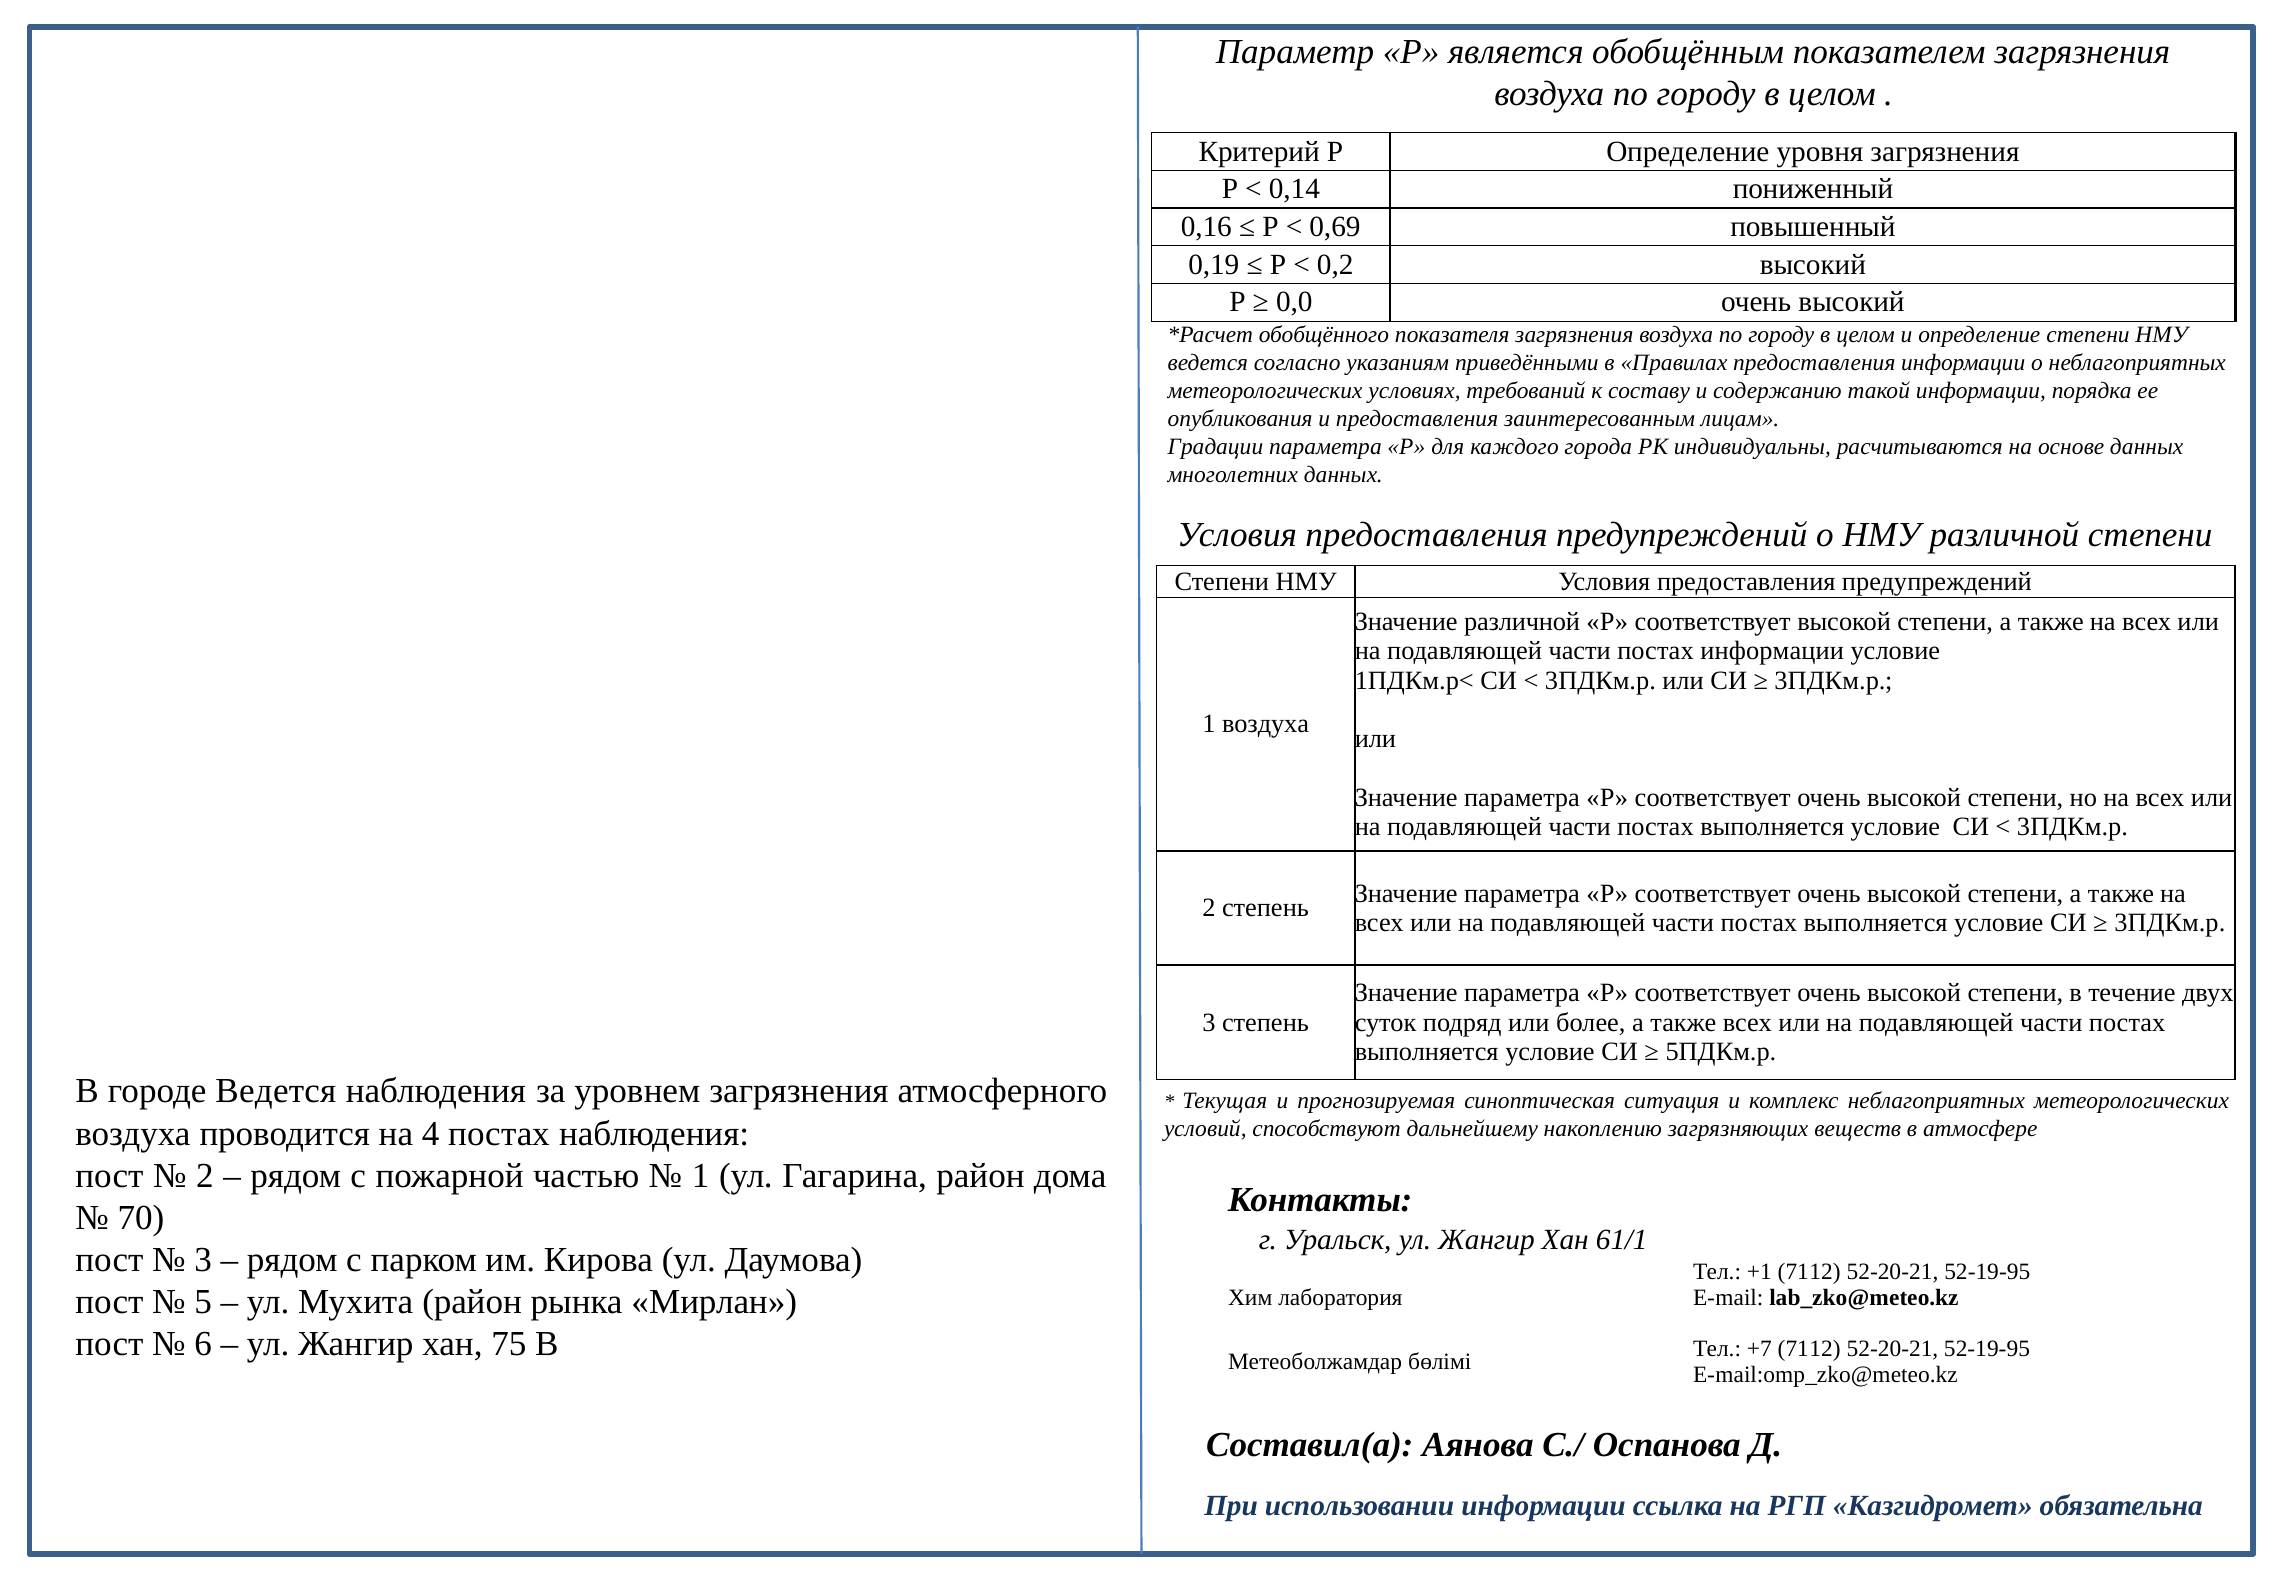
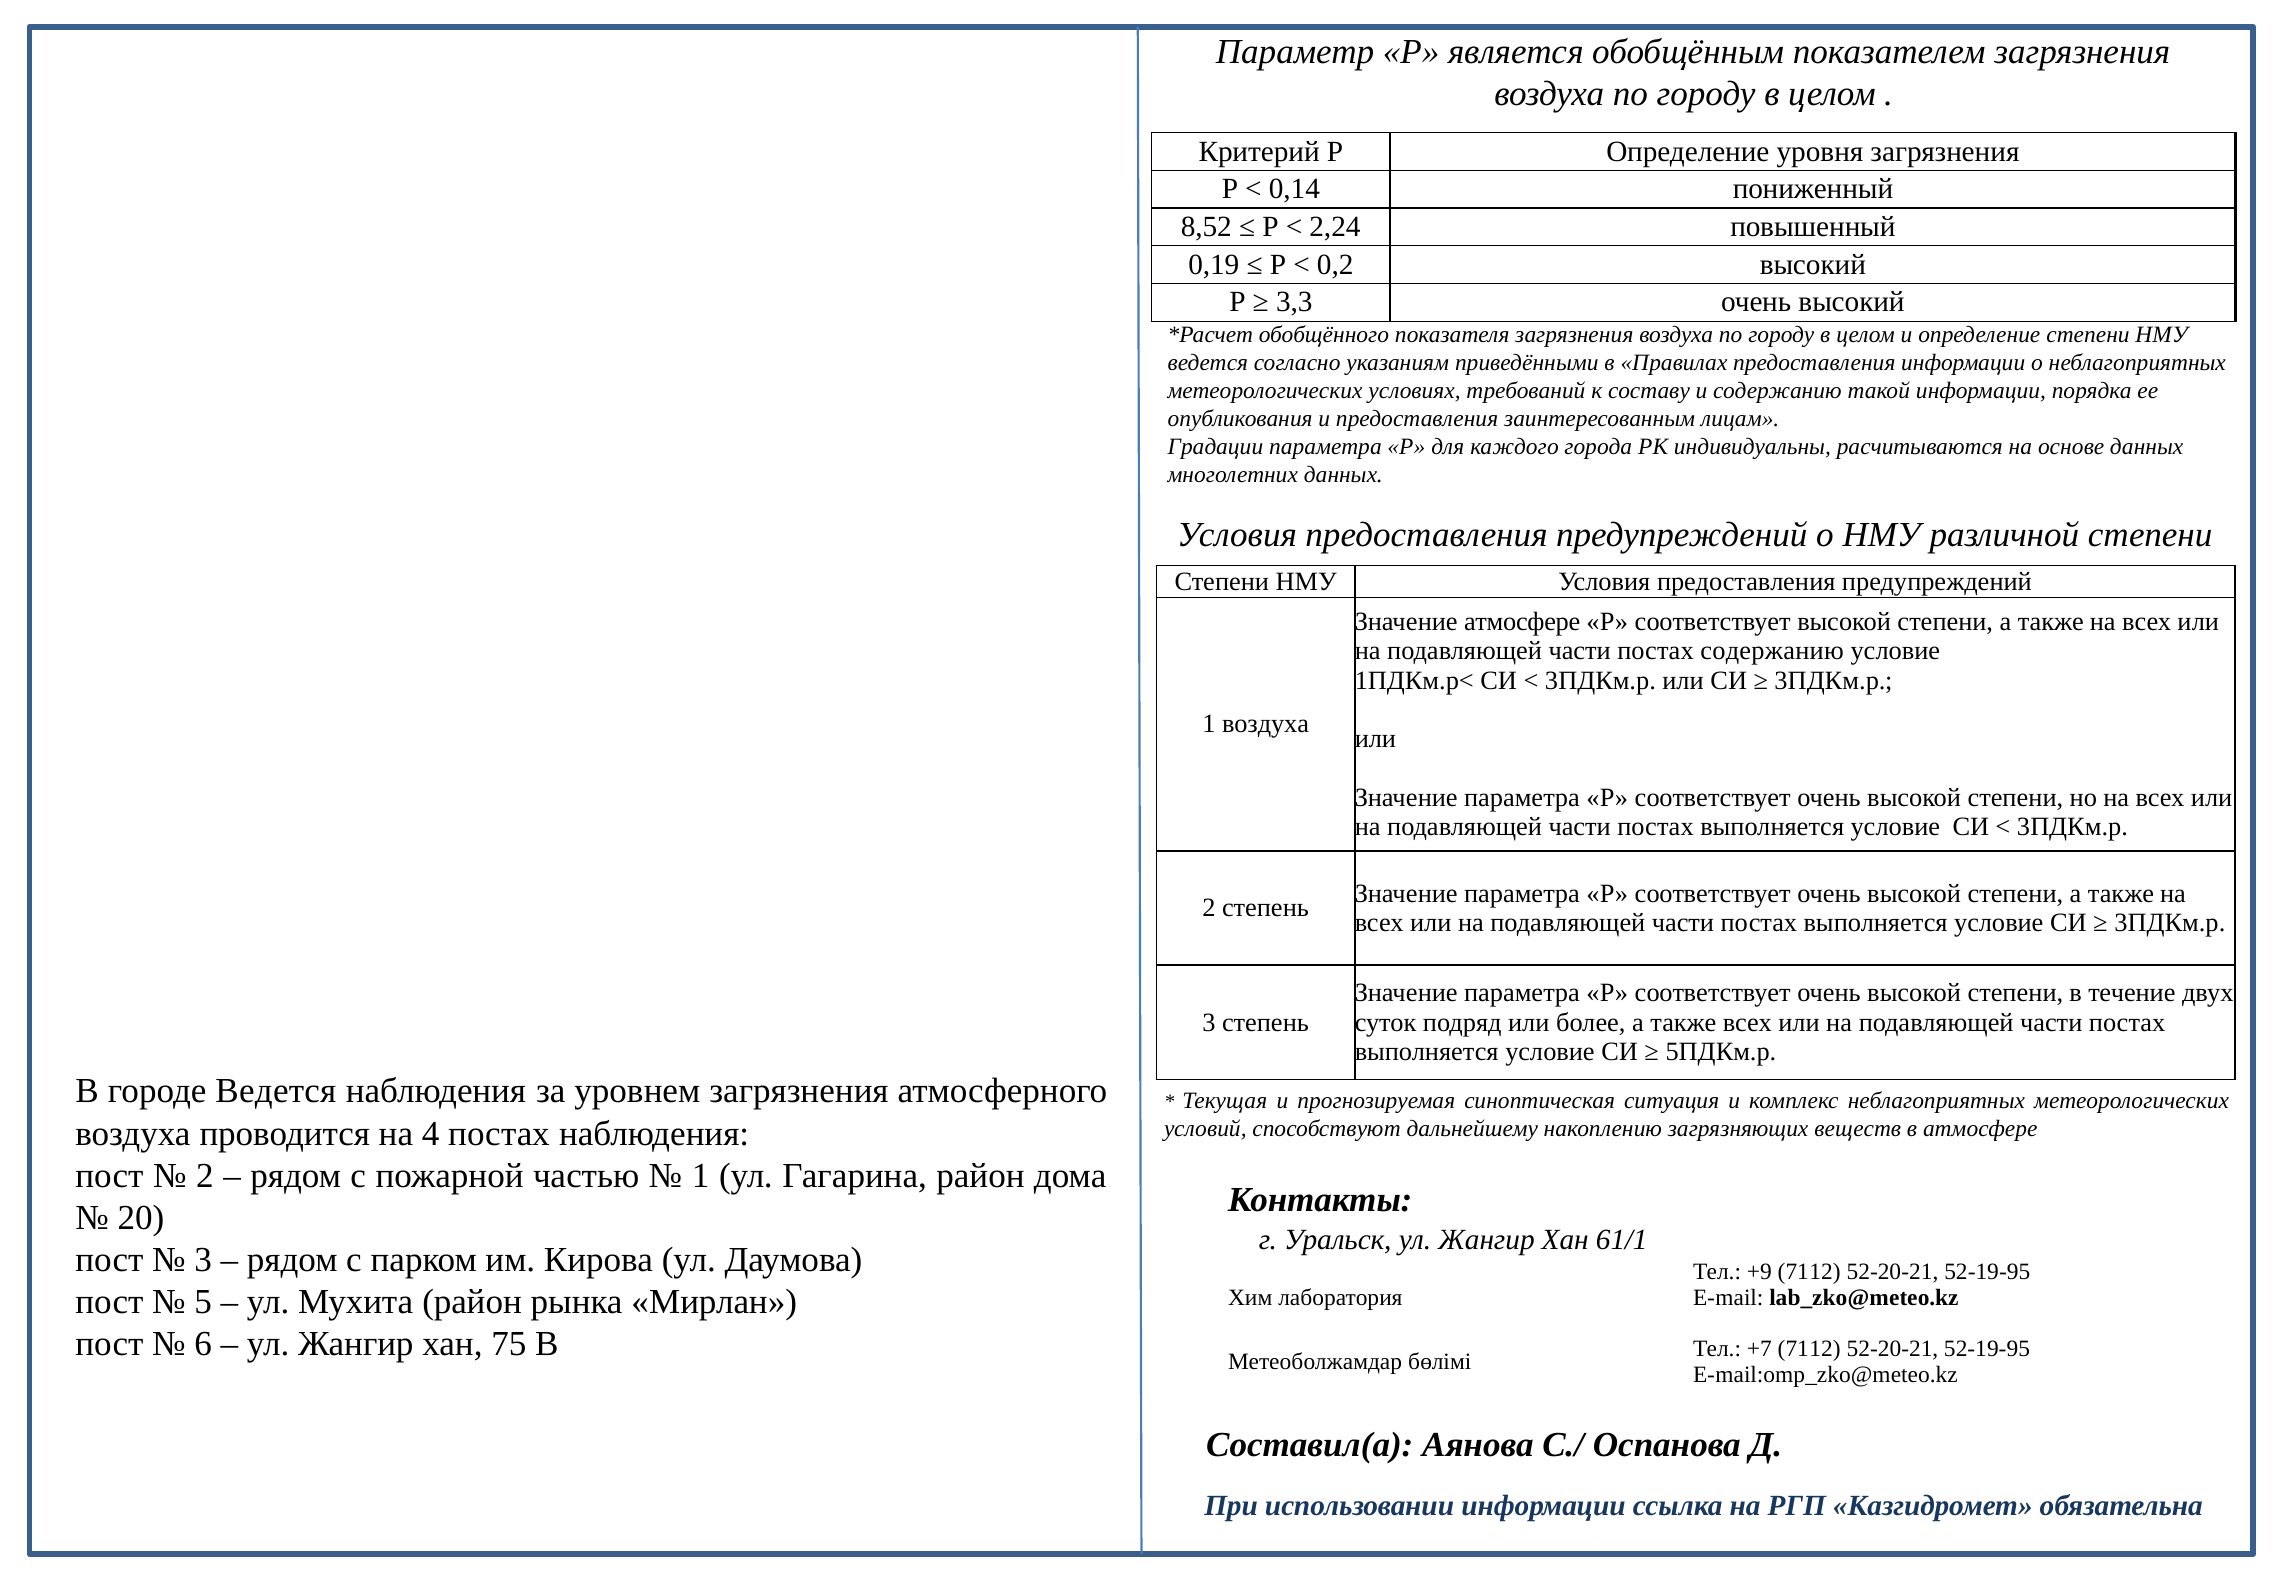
0,16: 0,16 -> 8,52
0,69: 0,69 -> 2,24
0,0: 0,0 -> 3,3
Значение различной: различной -> атмосфере
постах информации: информации -> содержанию
70: 70 -> 20
+1: +1 -> +9
